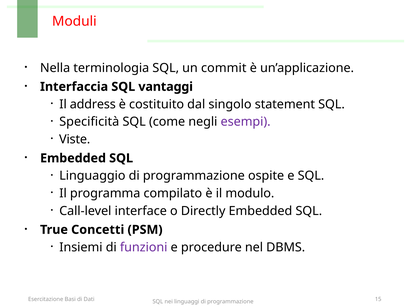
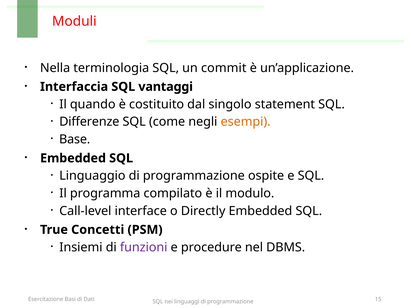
address: address -> quando
Specificità: Specificità -> Differenze
esempi colour: purple -> orange
Viste: Viste -> Base
